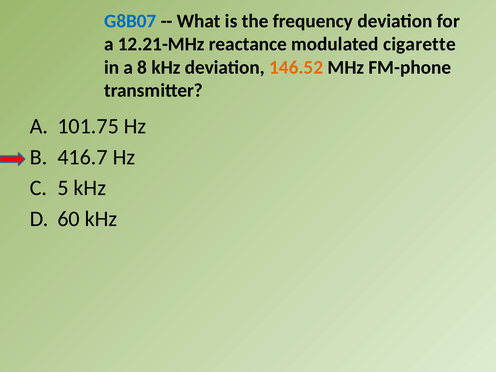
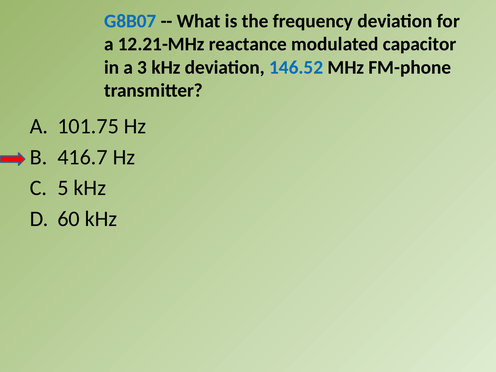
cigarette: cigarette -> capacitor
8: 8 -> 3
146.52 colour: orange -> blue
